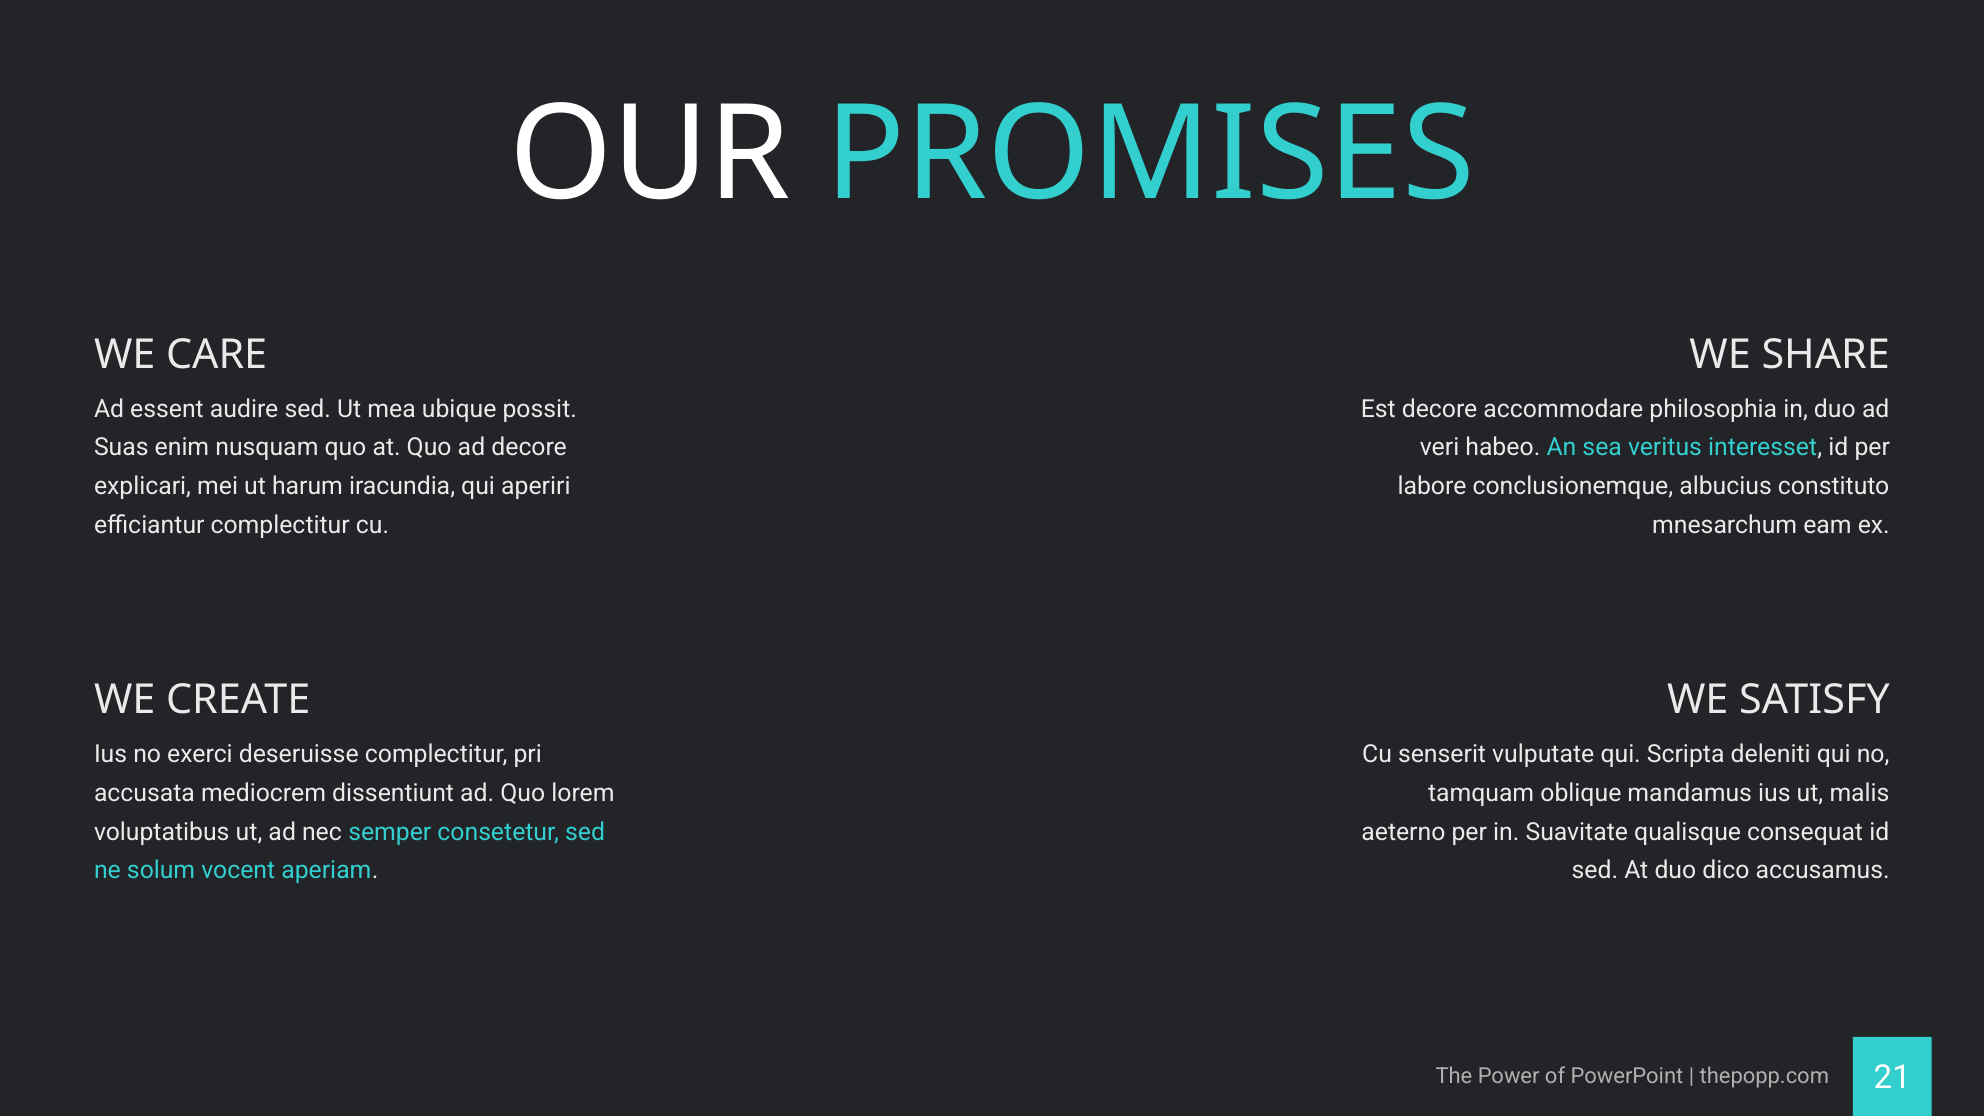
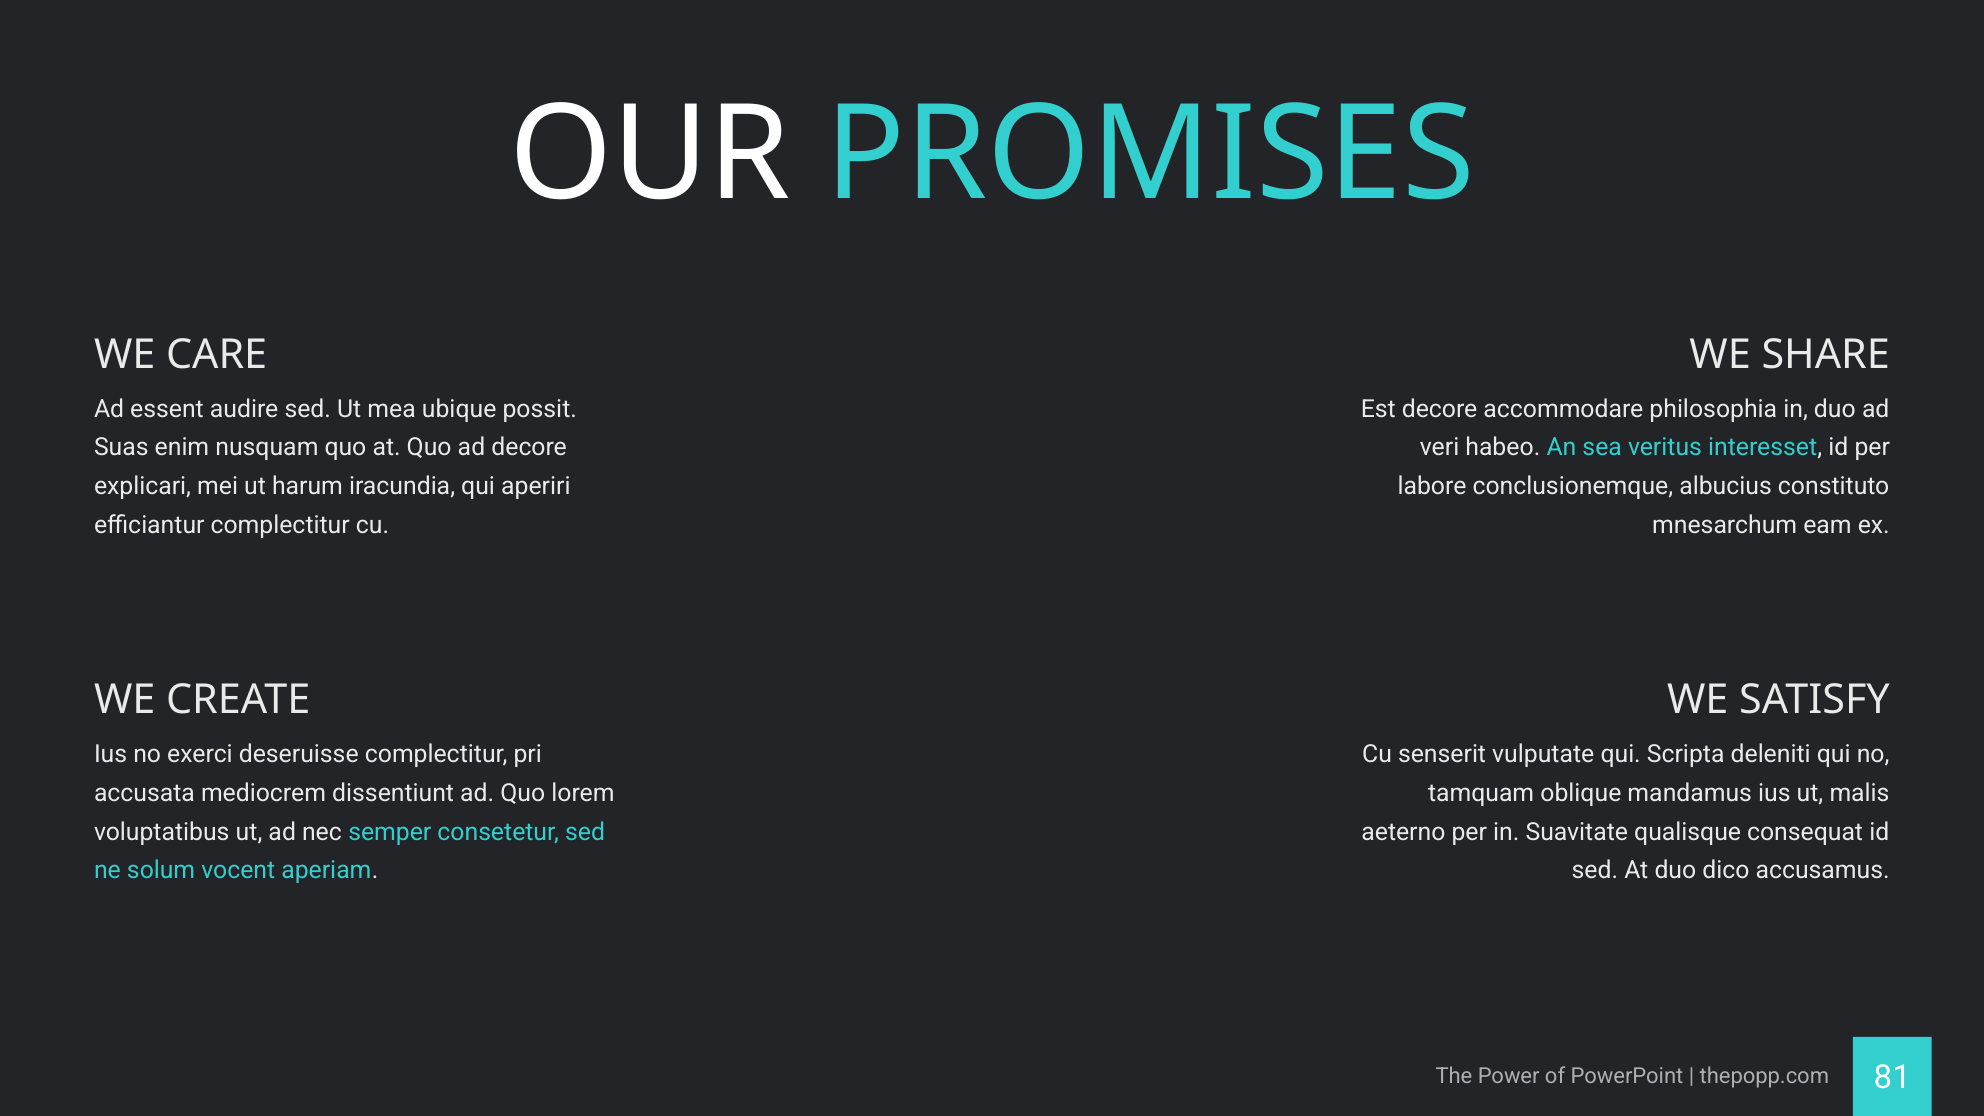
21: 21 -> 81
